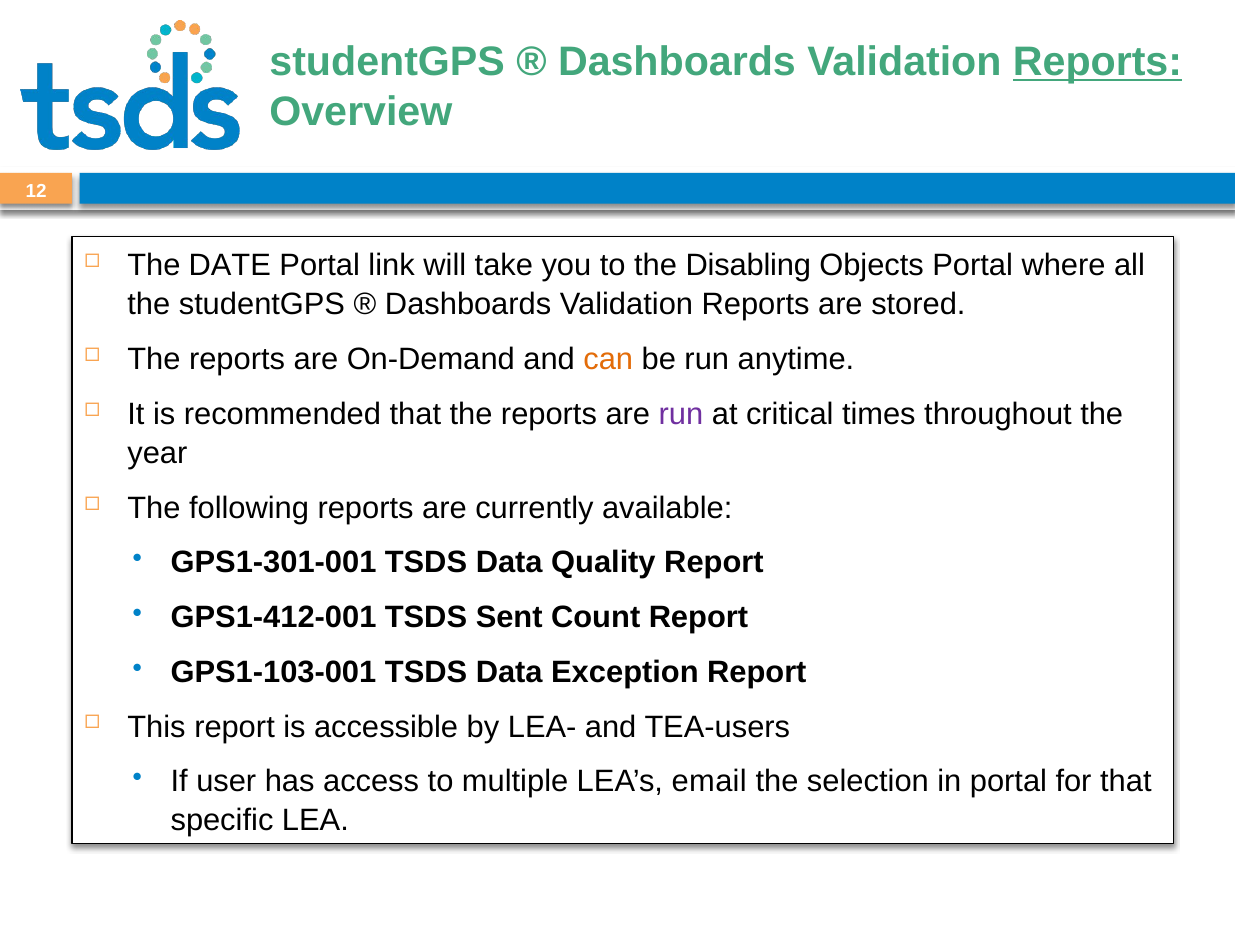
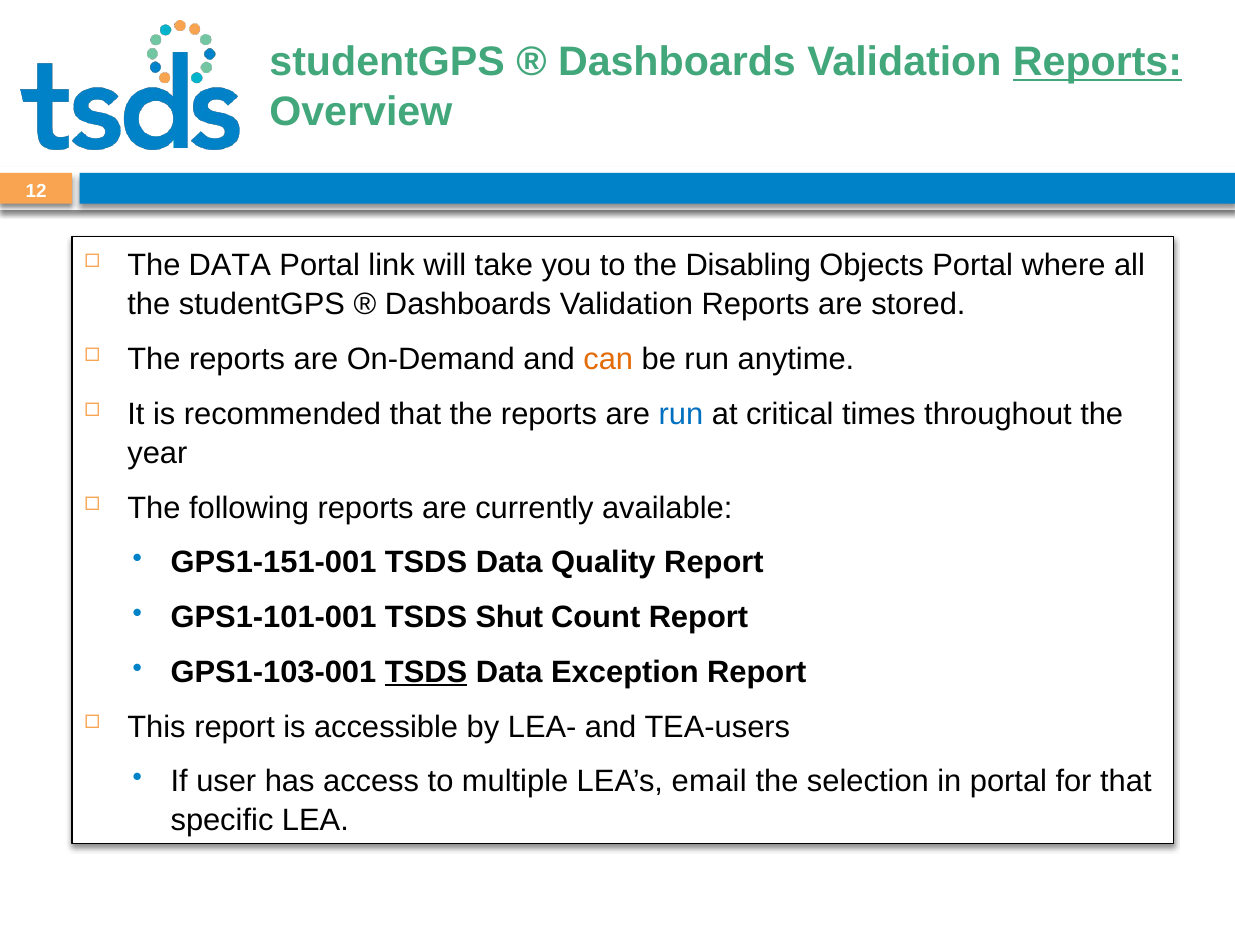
The DATE: DATE -> DATA
run at (681, 414) colour: purple -> blue
GPS1-301-001: GPS1-301-001 -> GPS1-151-001
GPS1-412-001: GPS1-412-001 -> GPS1-101-001
Sent: Sent -> Shut
TSDS at (426, 672) underline: none -> present
